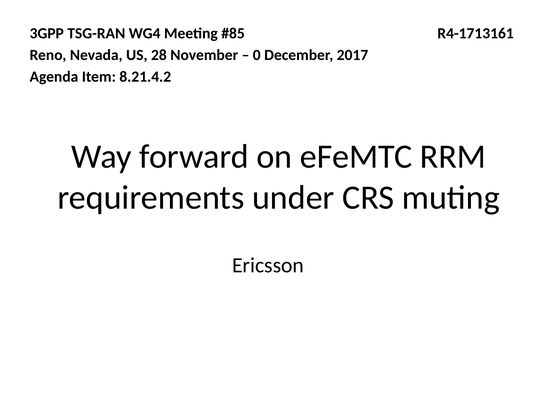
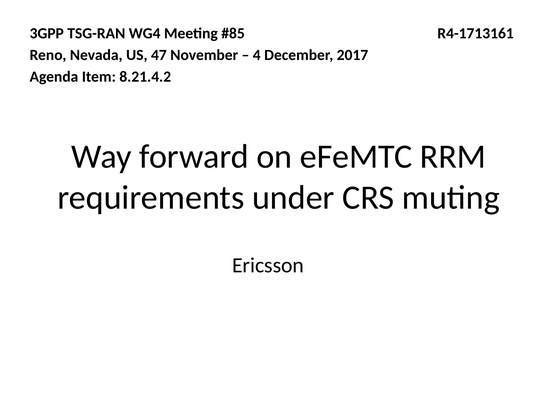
28: 28 -> 47
0: 0 -> 4
